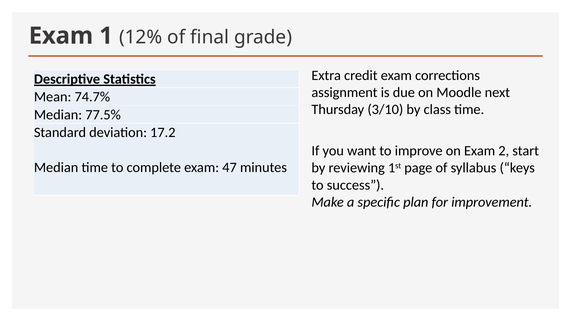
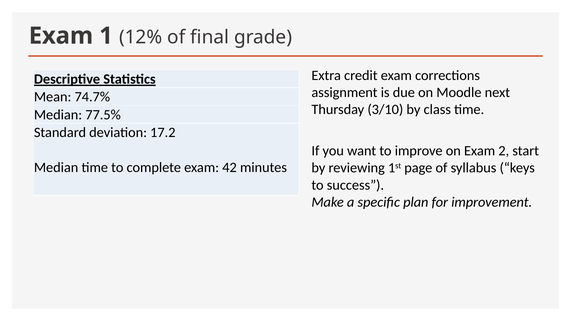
47: 47 -> 42
